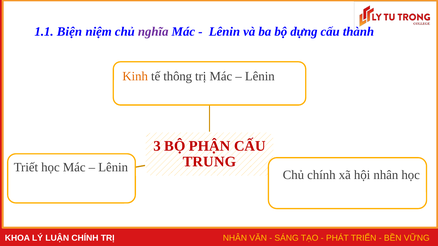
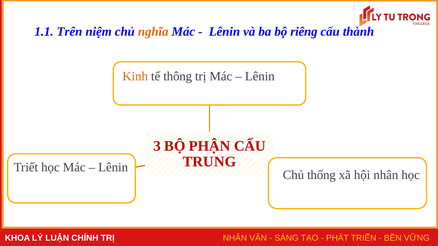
Biện: Biện -> Trên
nghĩa colour: purple -> orange
dựng: dựng -> riêng
Chủ chính: chính -> thống
